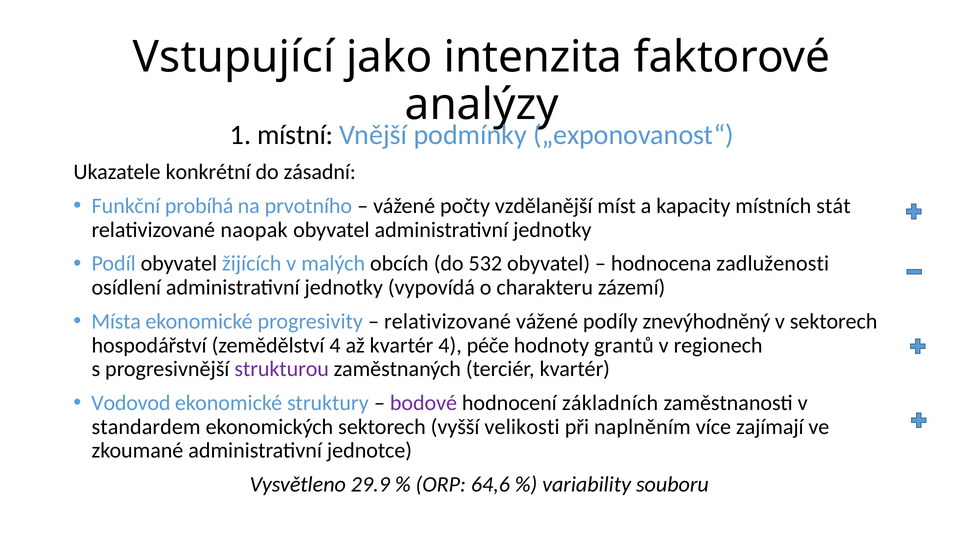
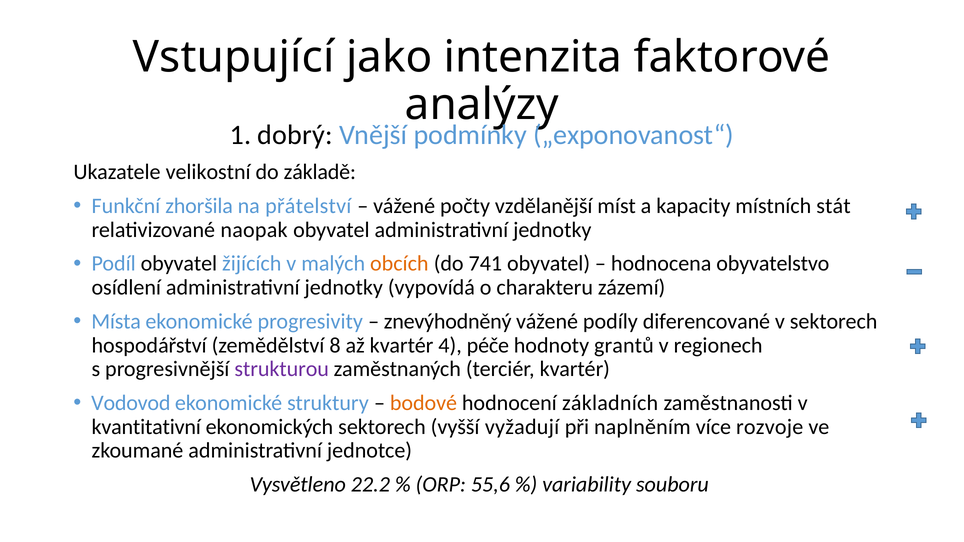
místní: místní -> dobrý
konkrétní: konkrétní -> velikostní
zásadní: zásadní -> základě
probíhá: probíhá -> zhoršila
prvotního: prvotního -> přátelství
obcích colour: black -> orange
532: 532 -> 741
zadluženosti: zadluženosti -> obyvatelstvo
relativizované at (448, 322): relativizované -> znevýhodněný
znevýhodněný: znevýhodněný -> diferencované
zemědělství 4: 4 -> 8
bodové colour: purple -> orange
standardem: standardem -> kvantitativní
velikosti: velikosti -> vyžadují
zajímají: zajímají -> rozvoje
29.9: 29.9 -> 22.2
64,6: 64,6 -> 55,6
